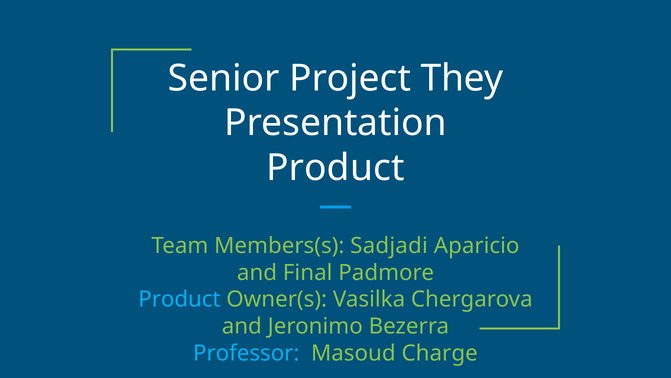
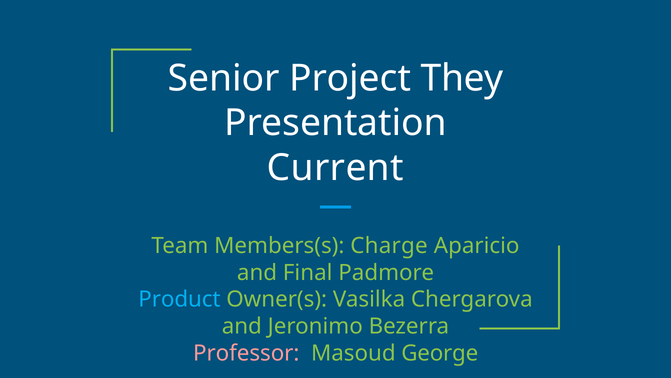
Product at (335, 168): Product -> Current
Sadjadi: Sadjadi -> Charge
Professor colour: light blue -> pink
Charge: Charge -> George
